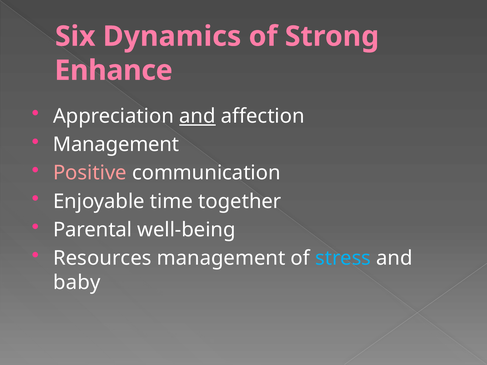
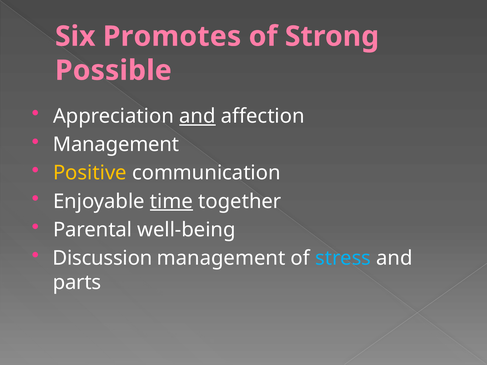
Dynamics: Dynamics -> Promotes
Enhance: Enhance -> Possible
Positive colour: pink -> yellow
time underline: none -> present
Resources: Resources -> Discussion
baby: baby -> parts
